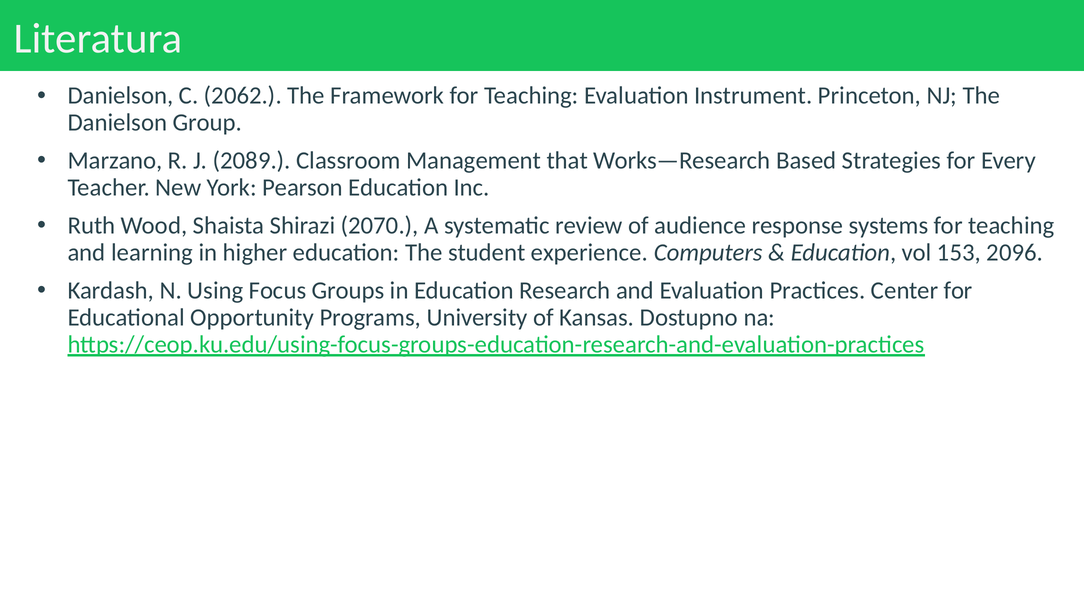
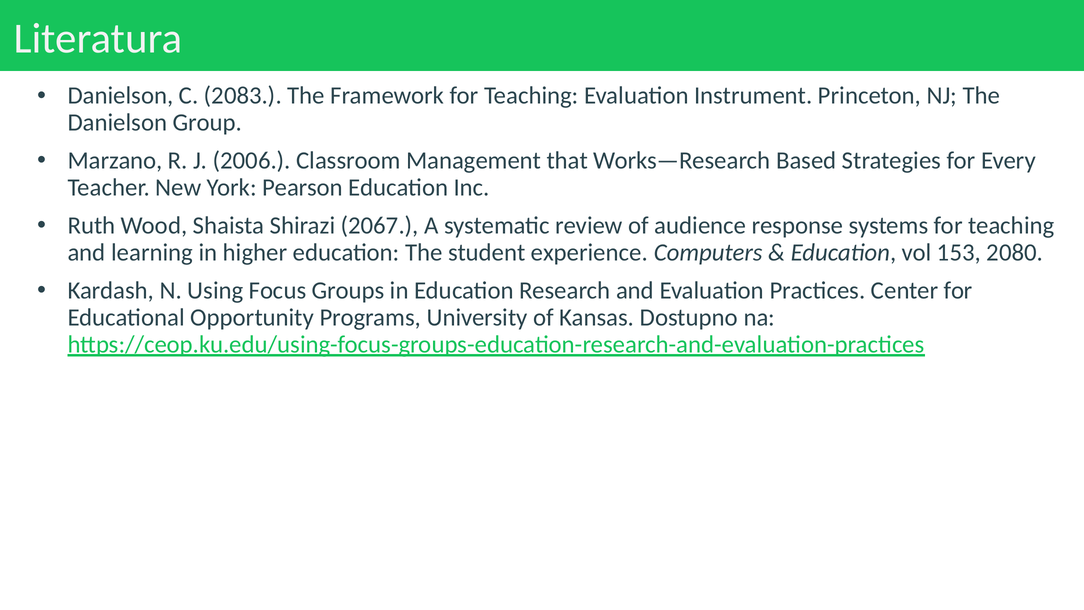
2062: 2062 -> 2083
2089: 2089 -> 2006
2070: 2070 -> 2067
2096: 2096 -> 2080
